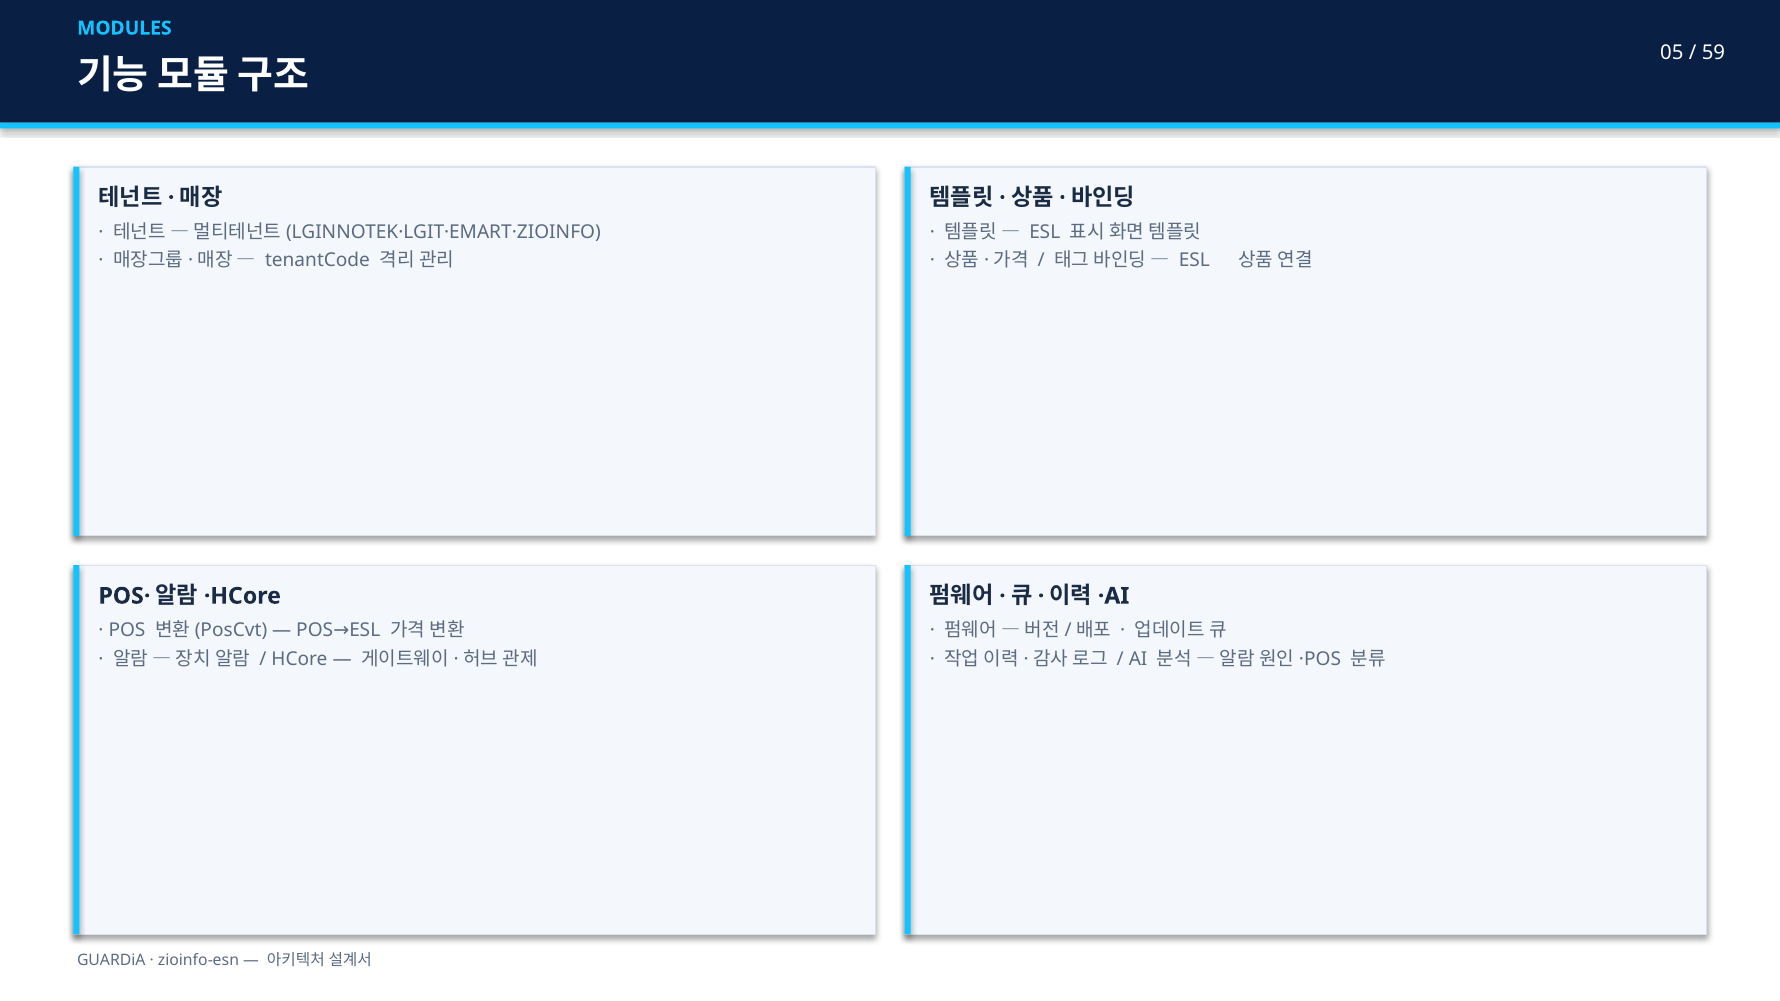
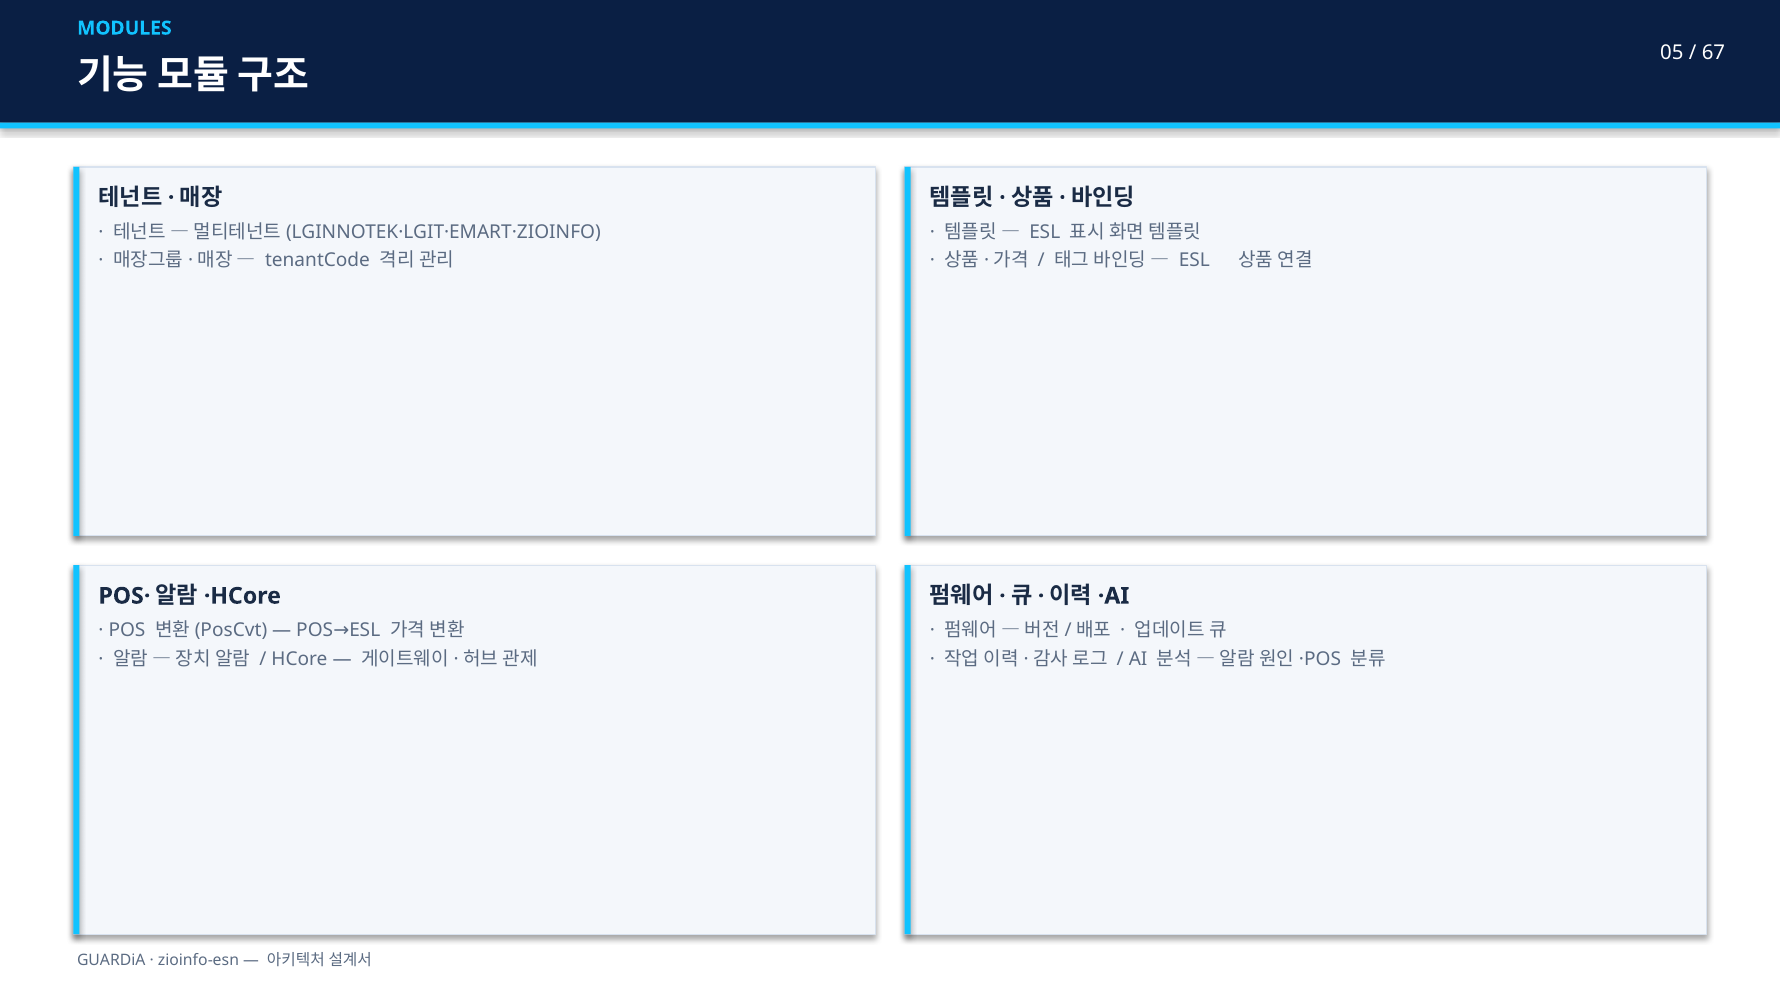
59: 59 -> 67
